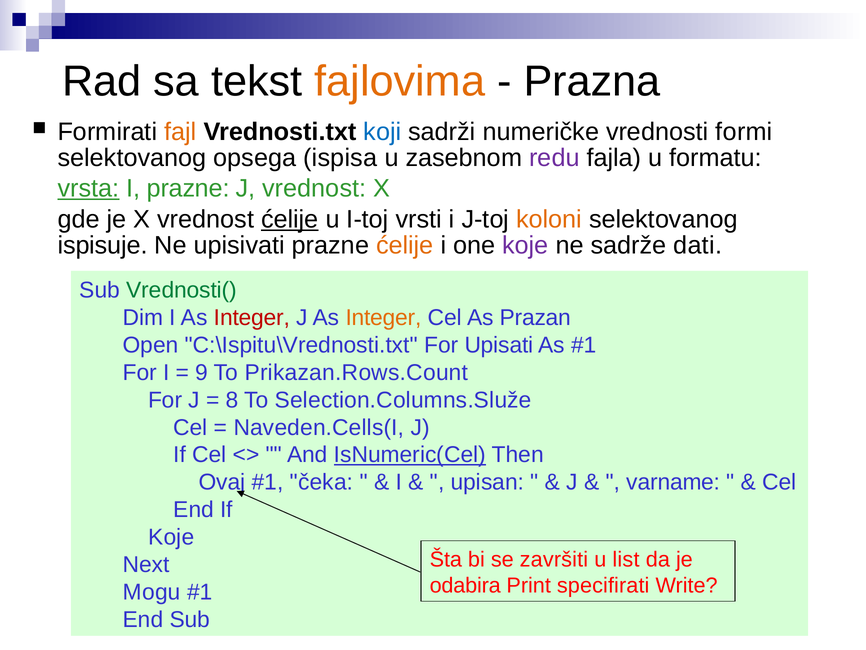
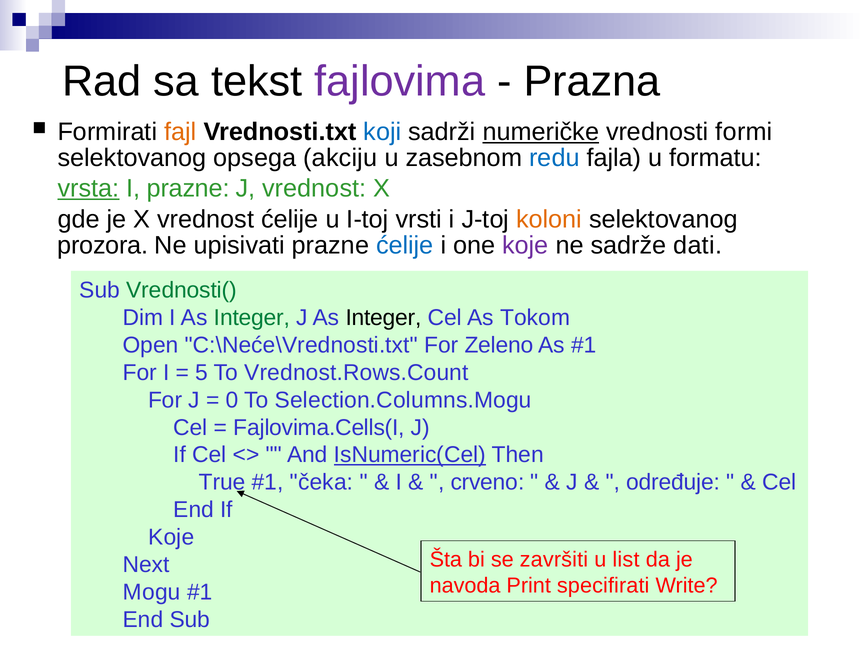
fajlovima colour: orange -> purple
numeričke underline: none -> present
ispisa: ispisa -> akciju
redu colour: purple -> blue
ćelije at (290, 219) underline: present -> none
ispisuje: ispisuje -> prozora
ćelije at (405, 245) colour: orange -> blue
Integer at (252, 318) colour: red -> green
Integer at (384, 318) colour: orange -> black
Prazan: Prazan -> Tokom
C:\Ispitu\Vrednosti.txt: C:\Ispitu\Vrednosti.txt -> C:\Neće\Vrednosti.txt
Upisati: Upisati -> Zeleno
9: 9 -> 5
Prikazan.Rows.Count: Prikazan.Rows.Count -> Vrednost.Rows.Count
8: 8 -> 0
Selection.Columns.Služe: Selection.Columns.Služe -> Selection.Columns.Mogu
Naveden.Cells(I: Naveden.Cells(I -> Fajlovima.Cells(I
Ovaj: Ovaj -> True
upisan: upisan -> crveno
varname: varname -> određuje
odabira: odabira -> navoda
